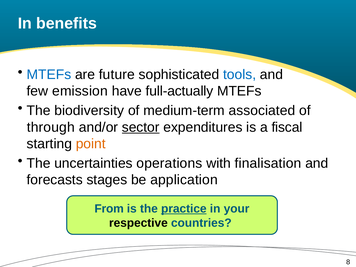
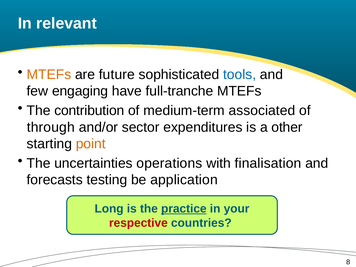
benefits: benefits -> relevant
MTEFs at (49, 75) colour: blue -> orange
emission: emission -> engaging
full-actually: full-actually -> full-tranche
biodiversity: biodiversity -> contribution
sector underline: present -> none
fiscal: fiscal -> other
stages: stages -> testing
From: From -> Long
respective colour: black -> red
